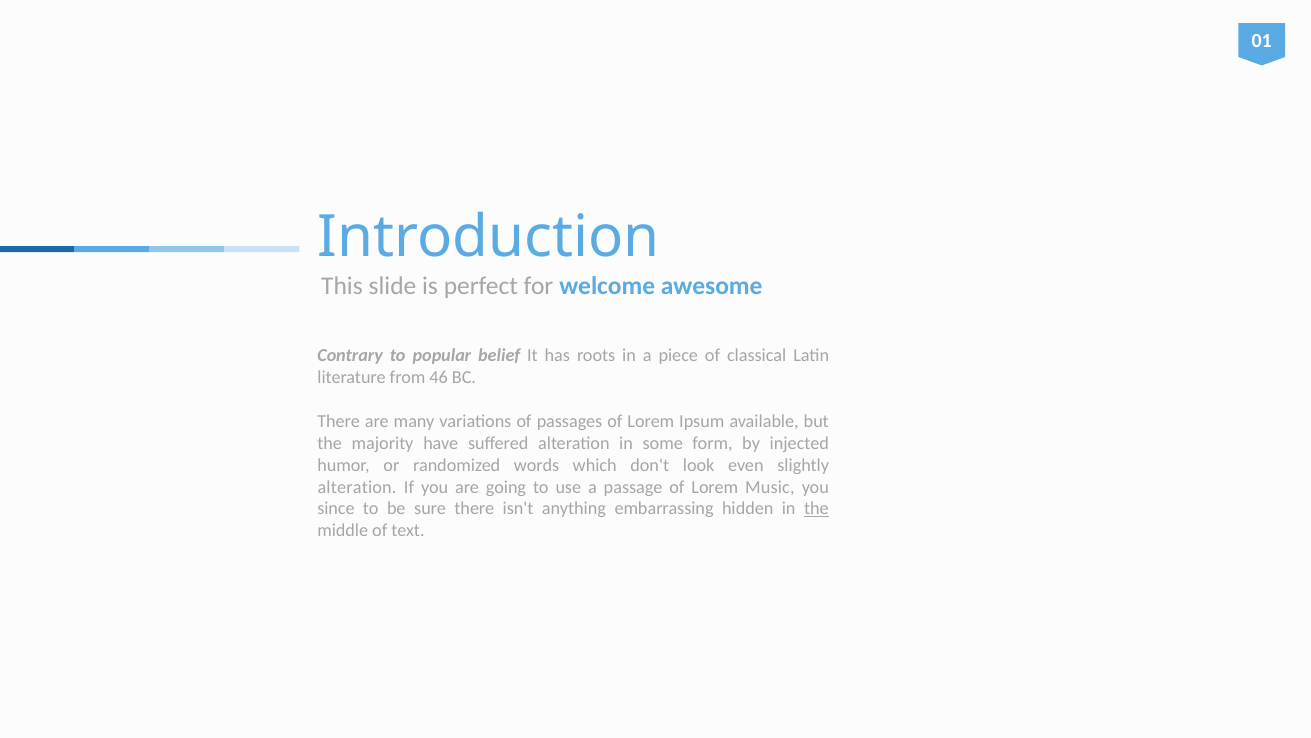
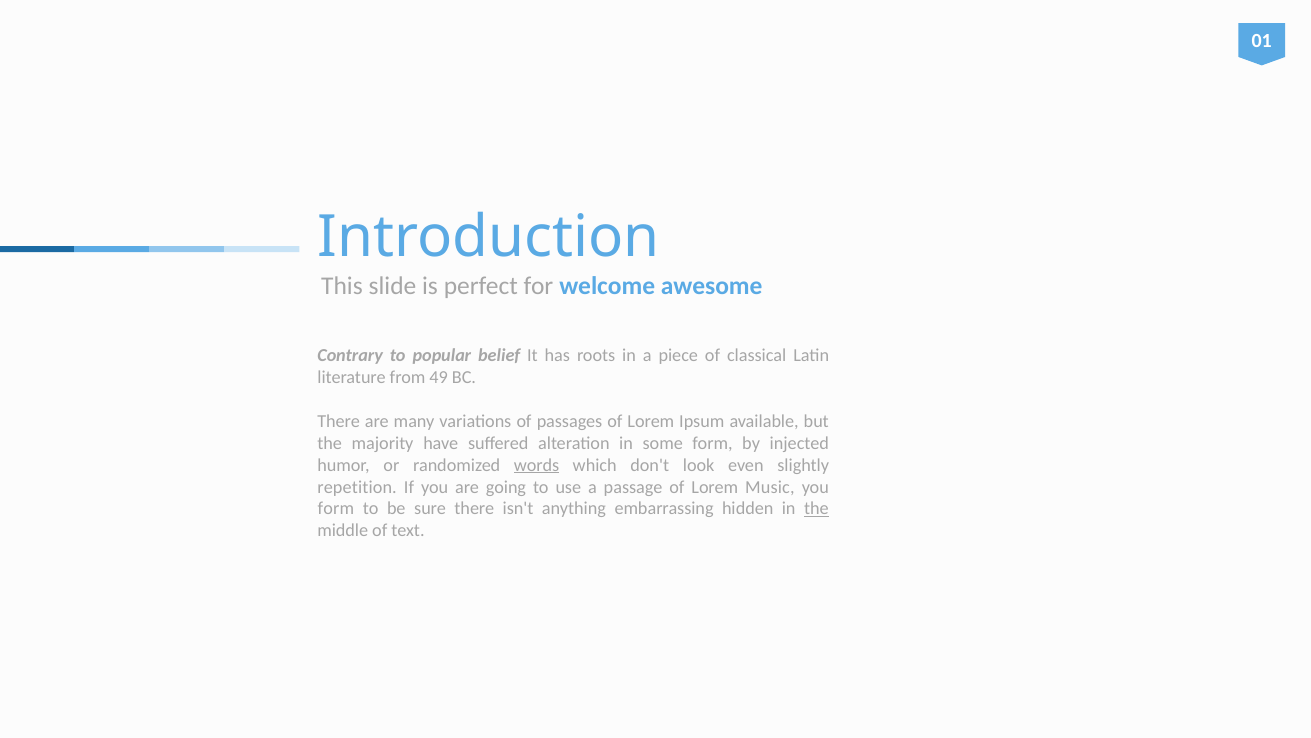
46: 46 -> 49
words underline: none -> present
alteration at (357, 487): alteration -> repetition
since at (336, 509): since -> form
